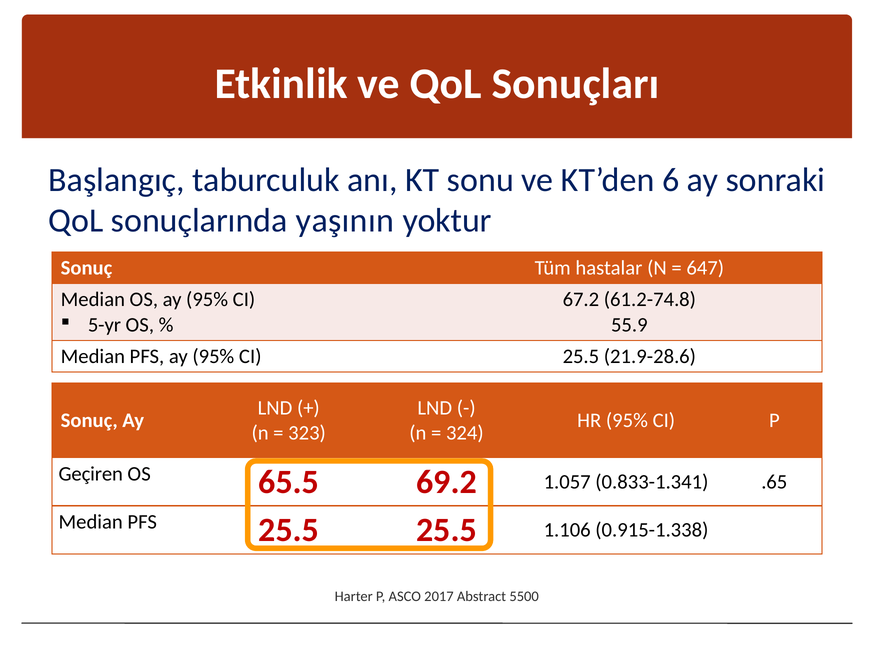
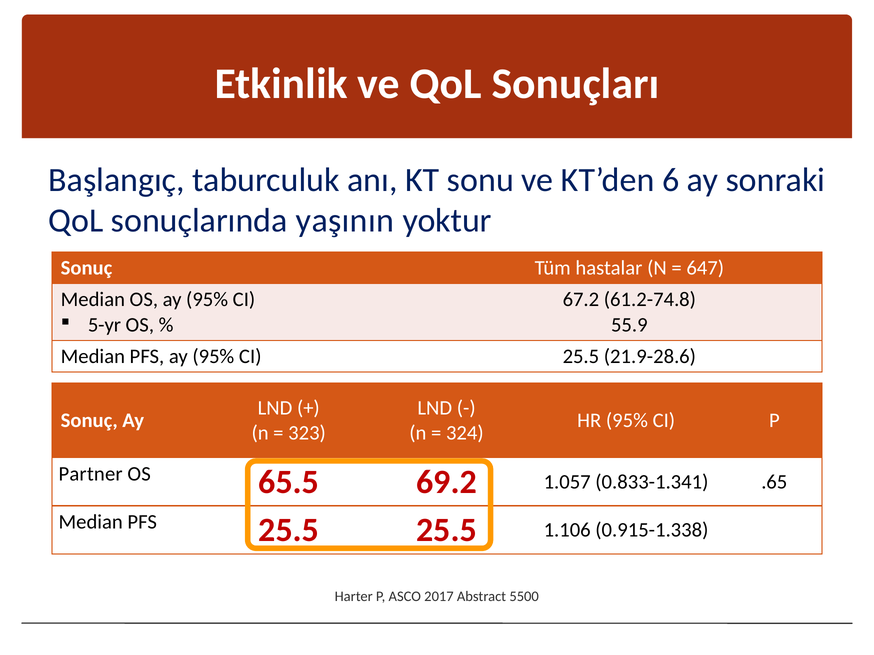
Geçiren: Geçiren -> Partner
